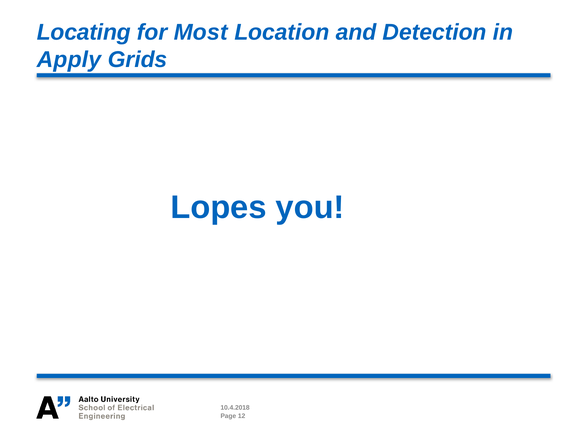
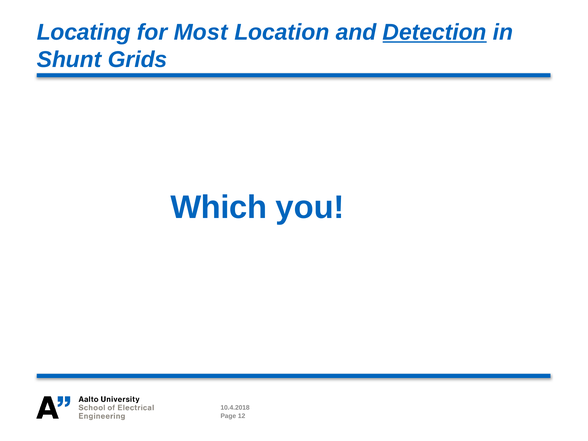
Detection underline: none -> present
Apply: Apply -> Shunt
Lopes: Lopes -> Which
